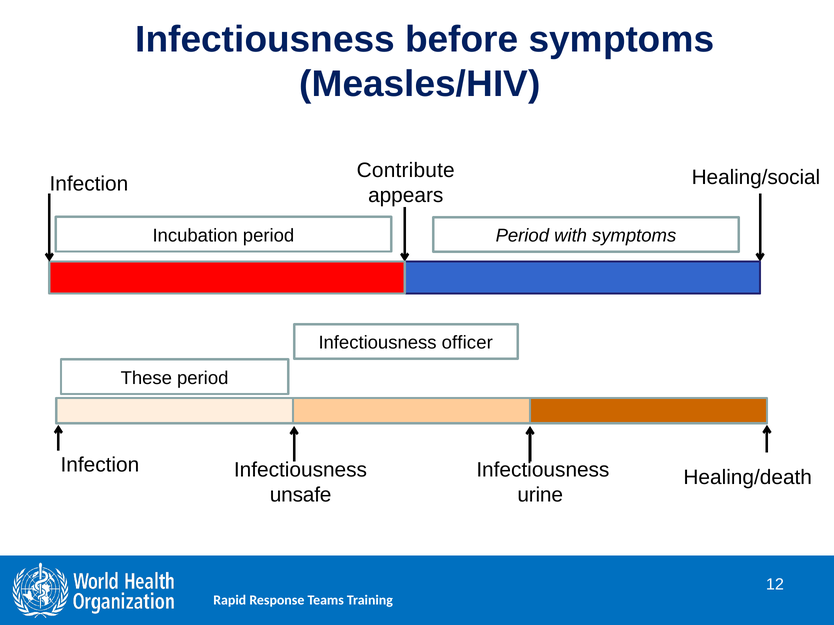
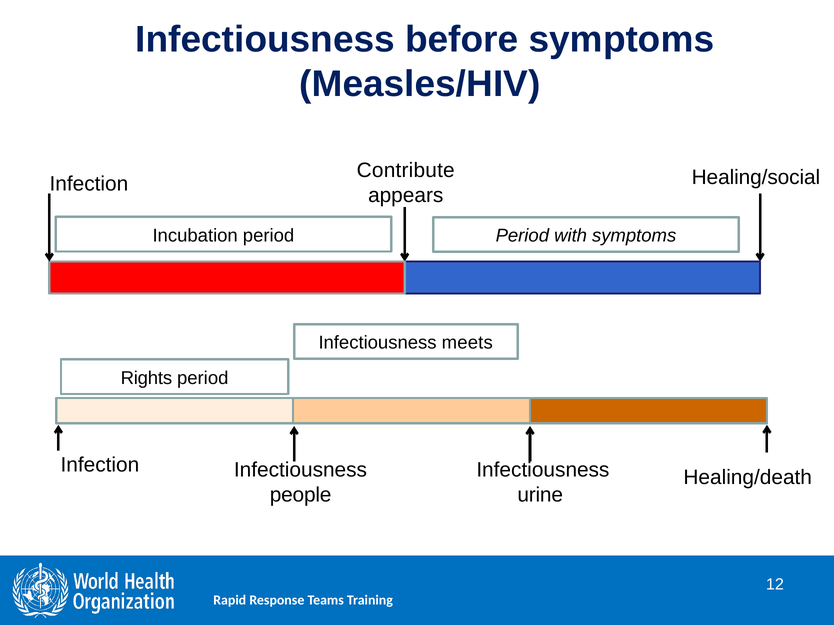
officer: officer -> meets
These: These -> Rights
unsafe: unsafe -> people
